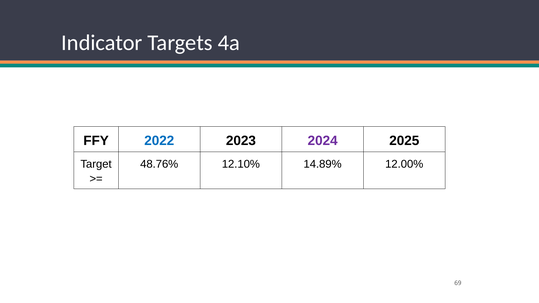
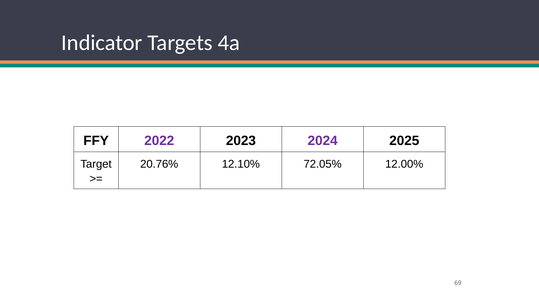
2022 colour: blue -> purple
48.76%: 48.76% -> 20.76%
14.89%: 14.89% -> 72.05%
